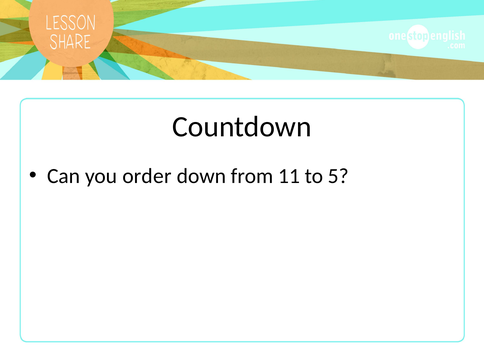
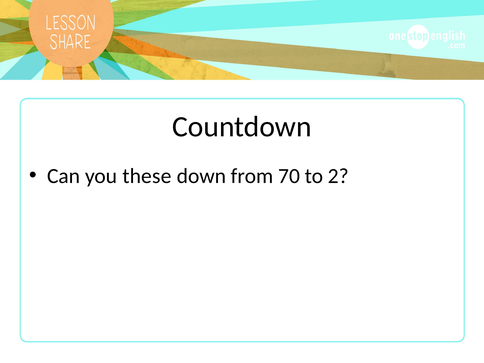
order: order -> these
11: 11 -> 70
5: 5 -> 2
